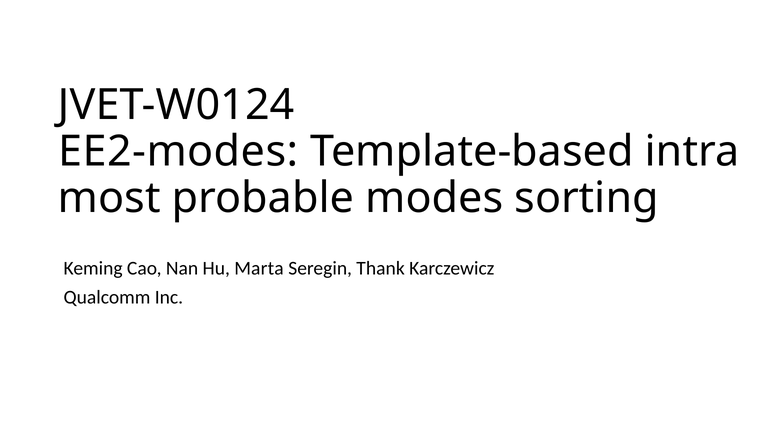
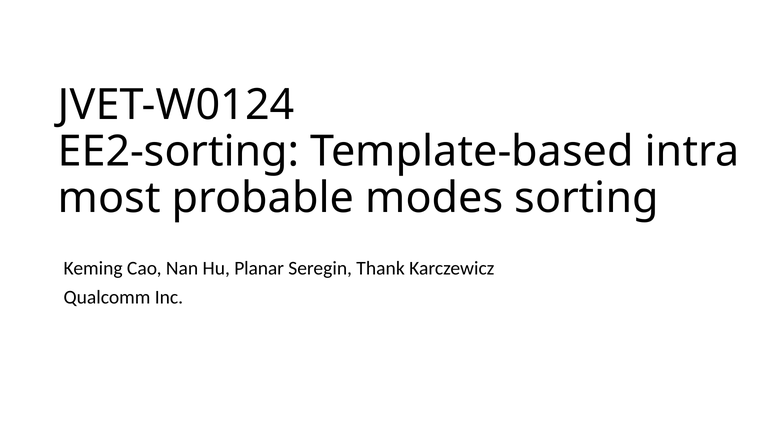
EE2-modes: EE2-modes -> EE2-sorting
Marta: Marta -> Planar
